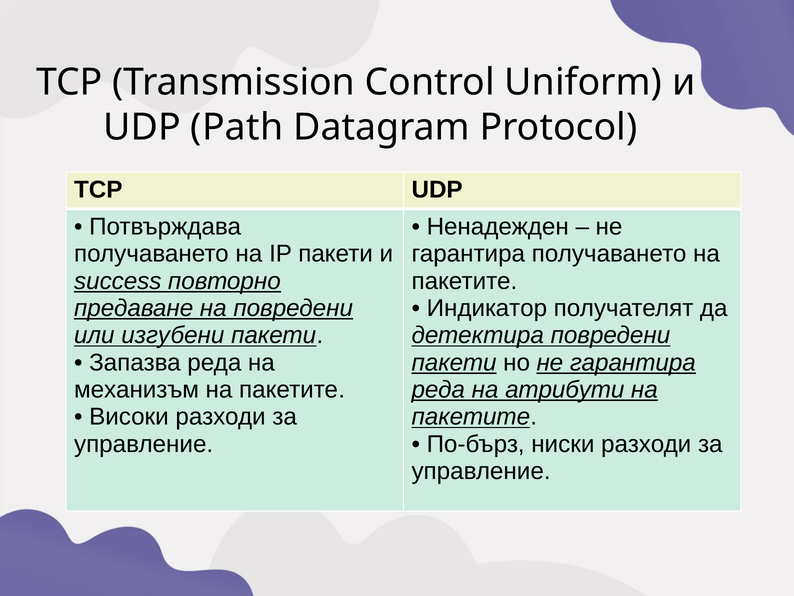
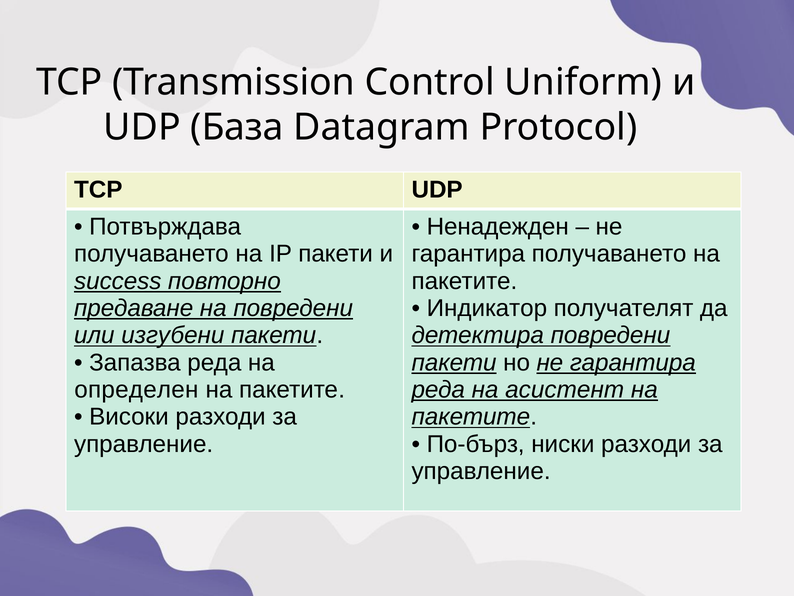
Path: Path -> База
механизъм: механизъм -> определен
атрибути: атрибути -> асистент
